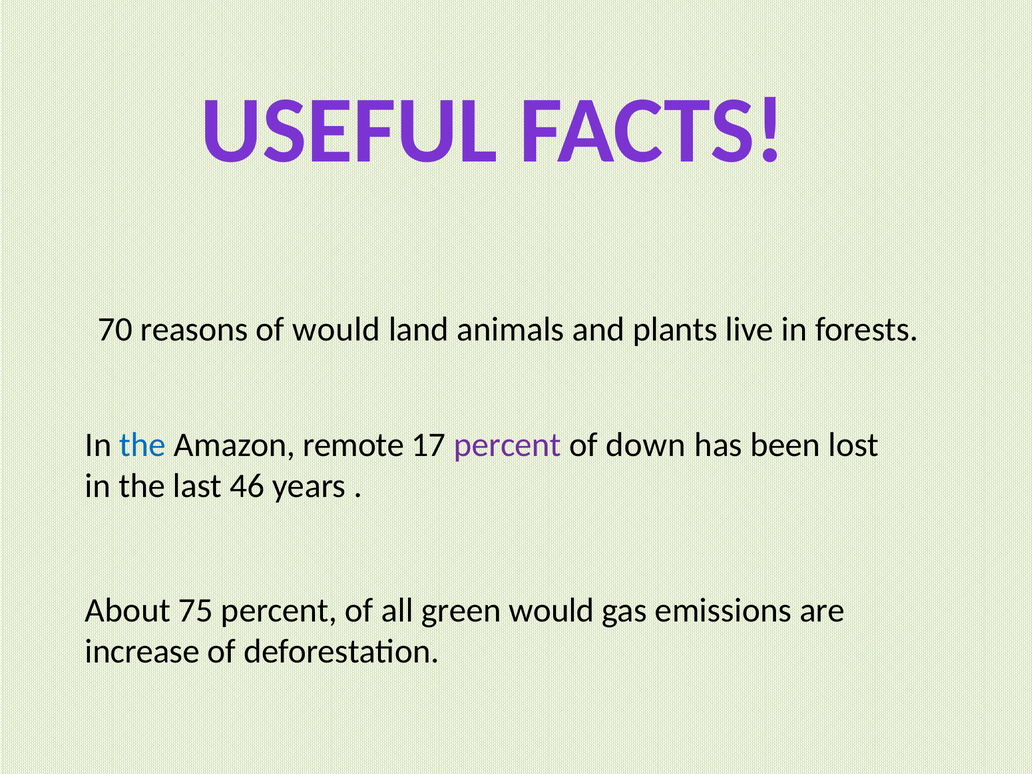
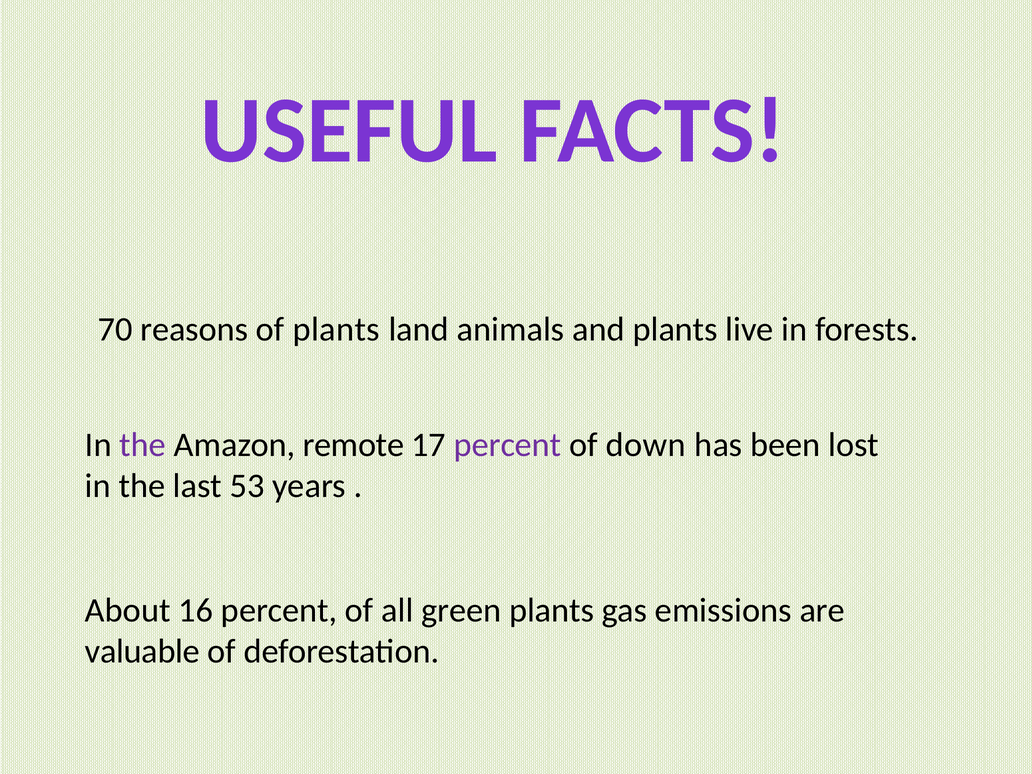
of would: would -> plants
the at (143, 445) colour: blue -> purple
46: 46 -> 53
75: 75 -> 16
green would: would -> plants
increase: increase -> valuable
